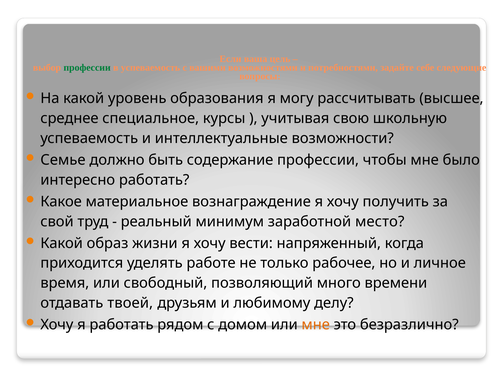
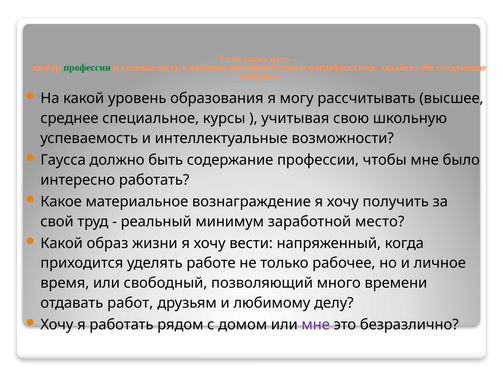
Семье: Семье -> Гаусса
твоей: твоей -> работ
мне at (316, 325) colour: orange -> purple
